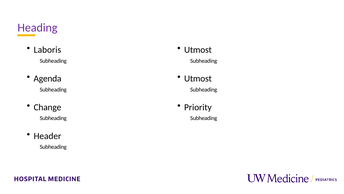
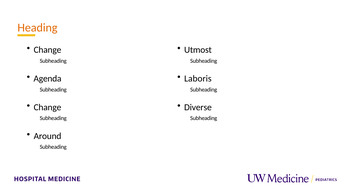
Heading colour: purple -> orange
Laboris at (47, 50): Laboris -> Change
Utmost at (198, 78): Utmost -> Laboris
Priority: Priority -> Diverse
Header: Header -> Around
